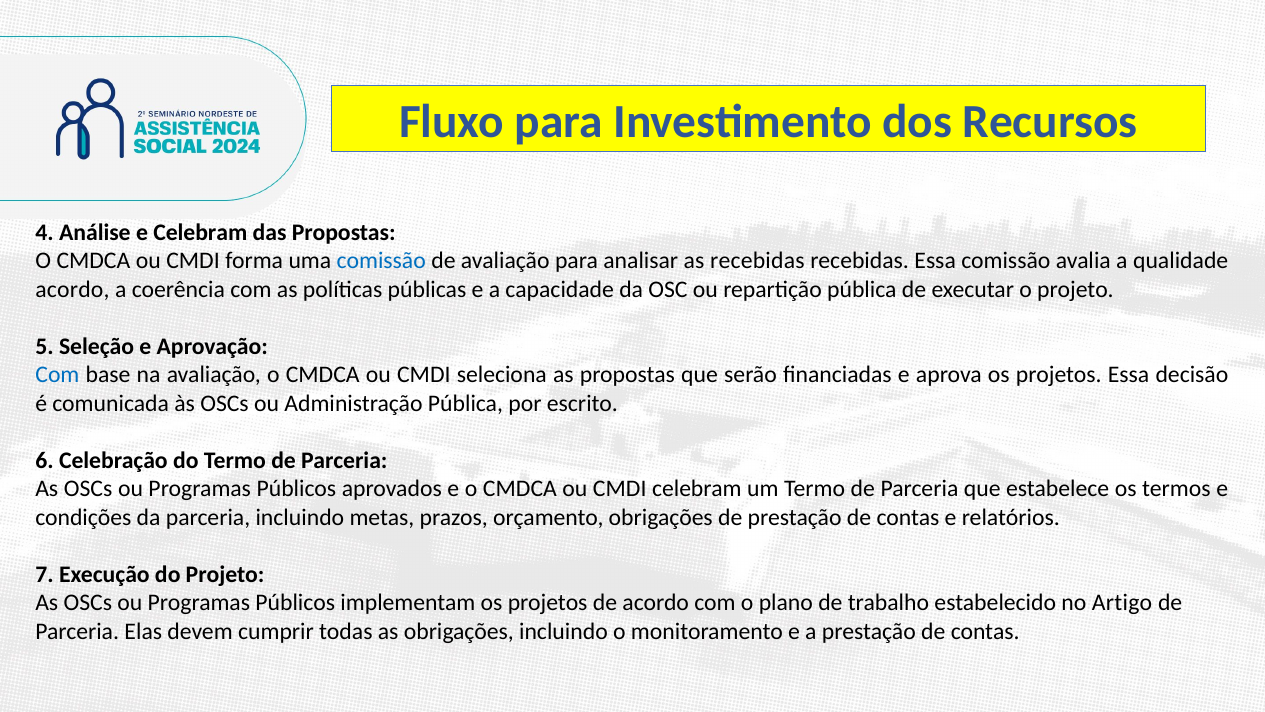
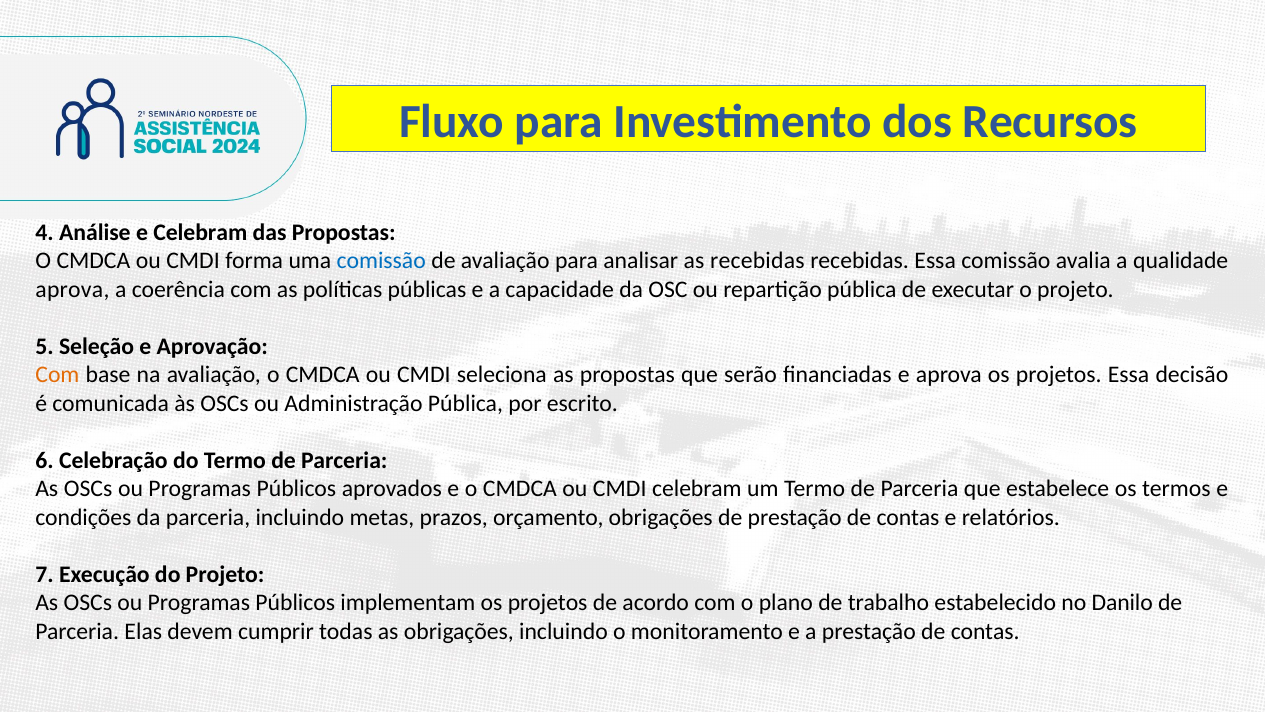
acordo at (72, 289): acordo -> aprova
Com at (57, 375) colour: blue -> orange
Artigo: Artigo -> Danilo
